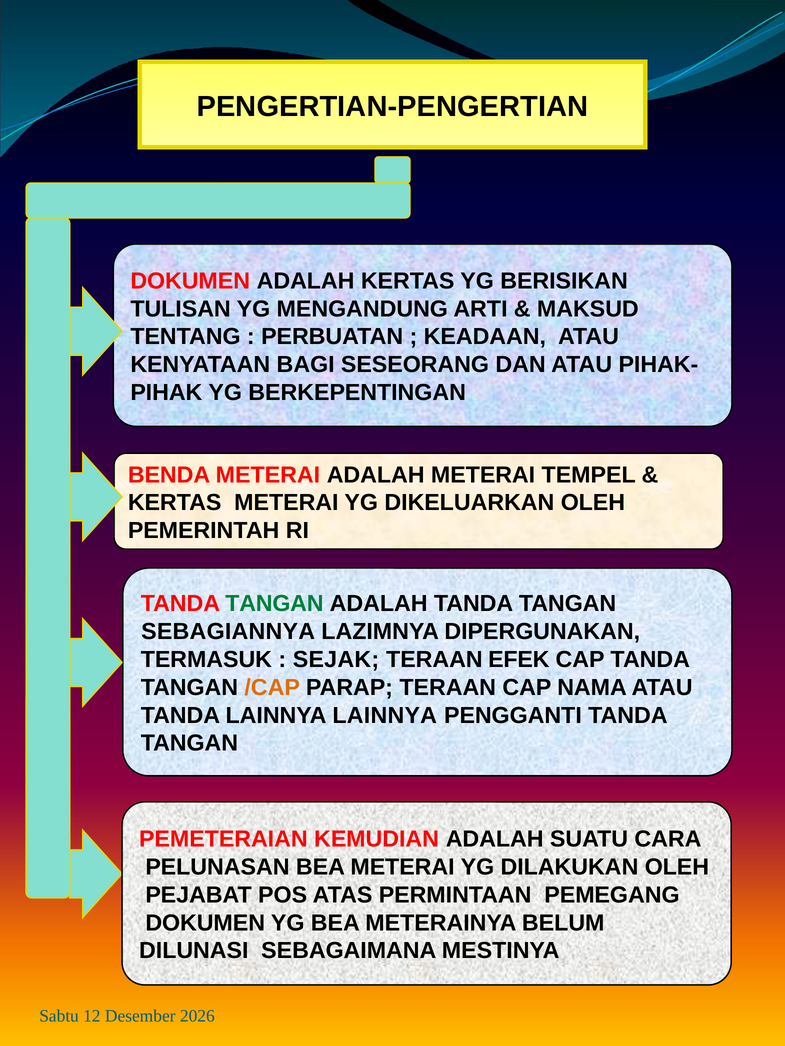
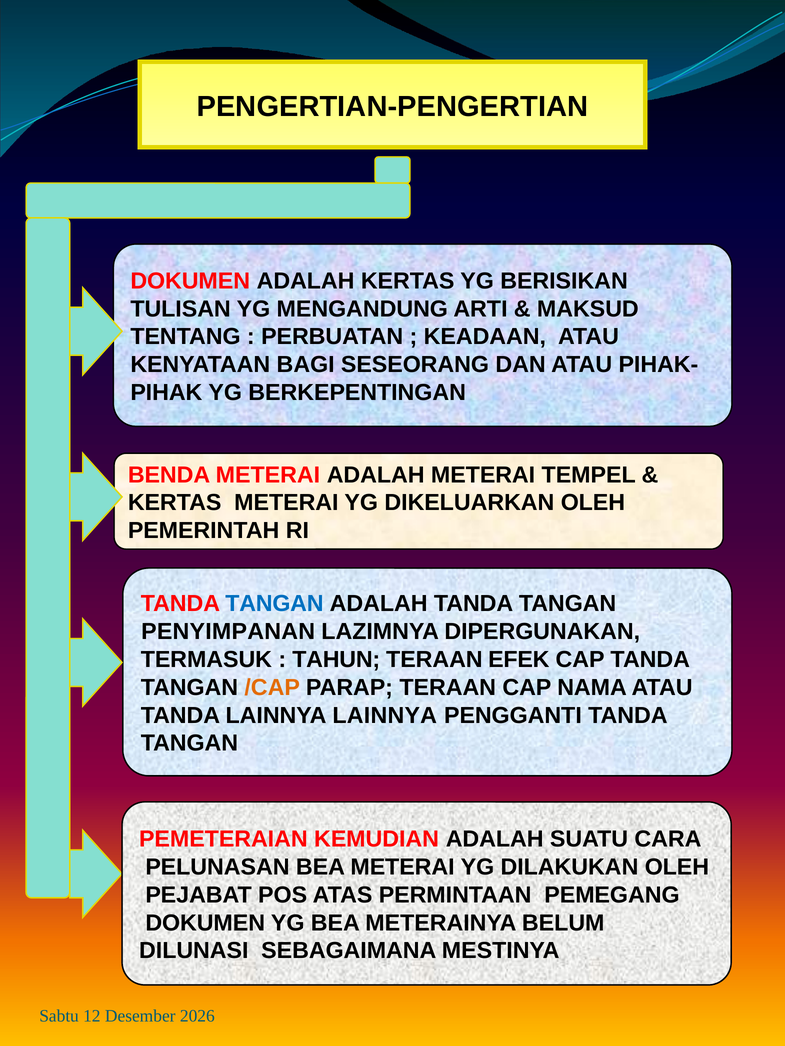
TANGAN at (274, 604) colour: green -> blue
SEBAGIANNYA: SEBAGIANNYA -> PENYIMPANAN
SEJAK: SEJAK -> TAHUN
